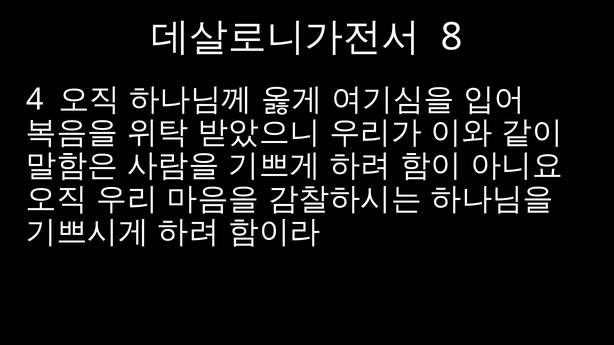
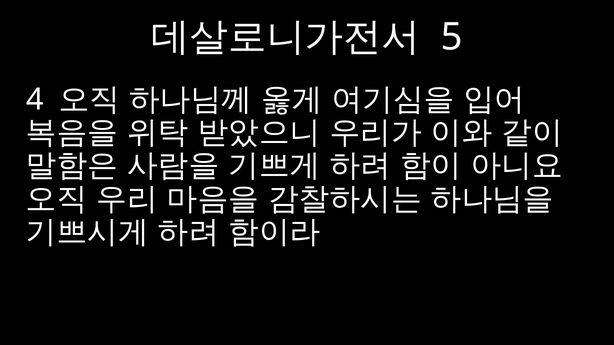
8: 8 -> 5
